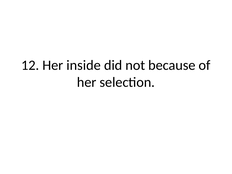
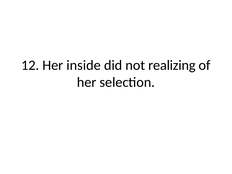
because: because -> realizing
